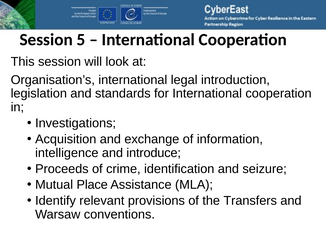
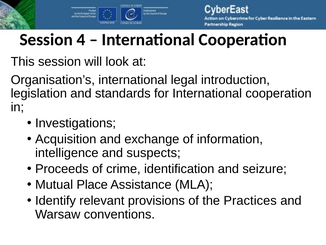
5: 5 -> 4
introduce: introduce -> suspects
Transfers: Transfers -> Practices
